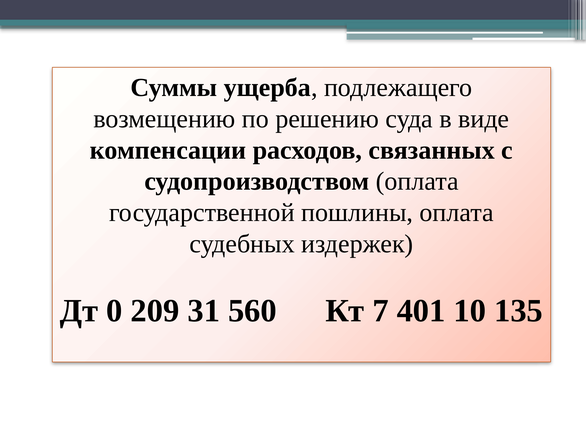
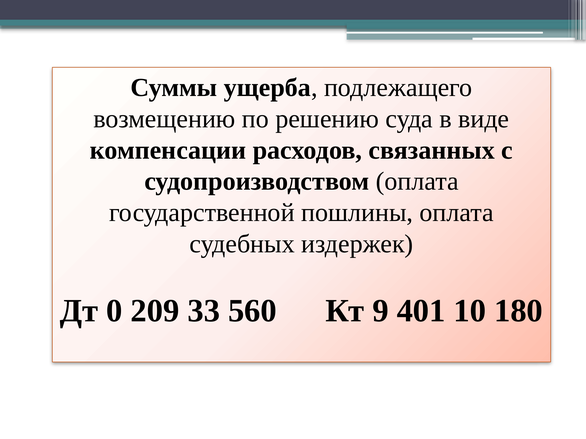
31: 31 -> 33
7: 7 -> 9
135: 135 -> 180
